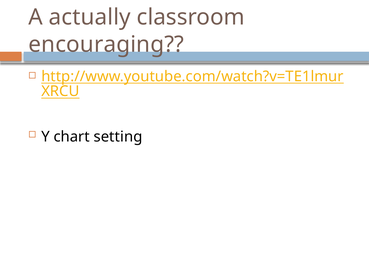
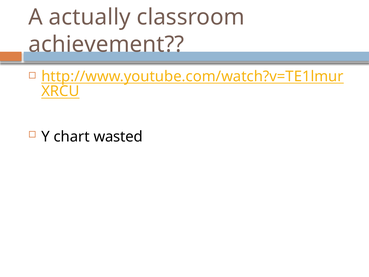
encouraging: encouraging -> achievement
setting: setting -> wasted
